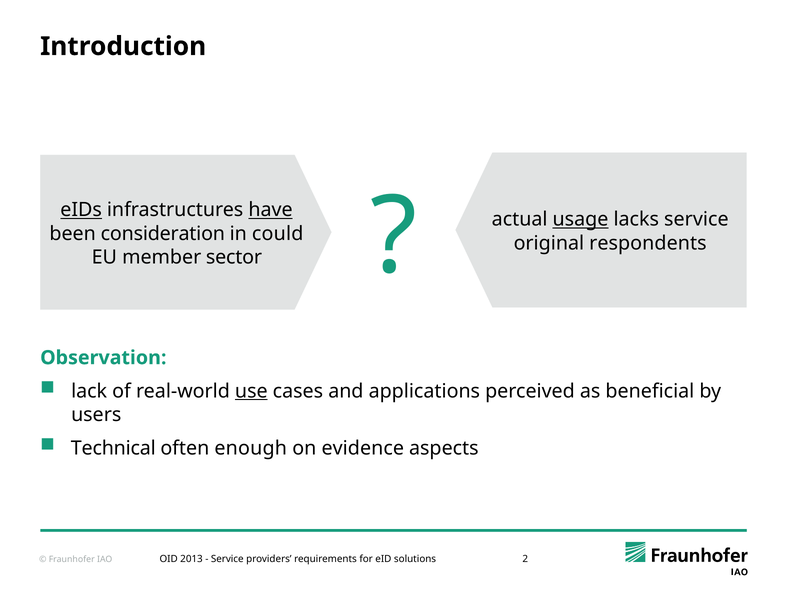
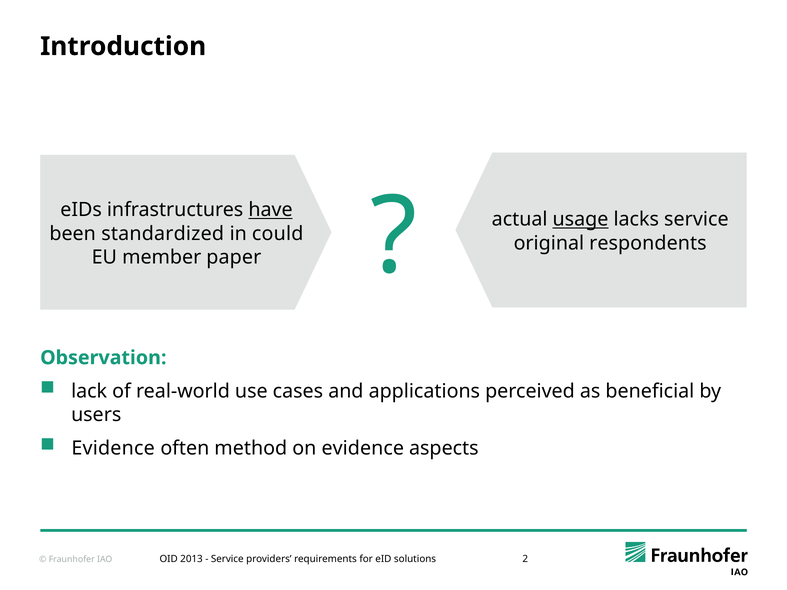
eIDs underline: present -> none
consideration: consideration -> standardized
sector: sector -> paper
use underline: present -> none
Technical at (113, 448): Technical -> Evidence
enough: enough -> method
